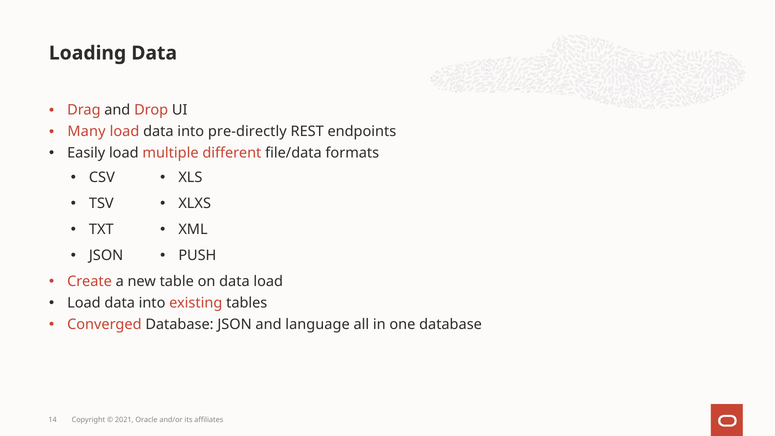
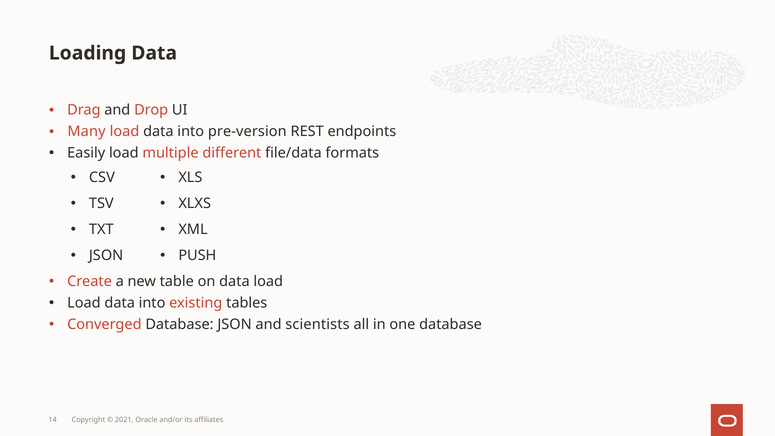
pre-directly: pre-directly -> pre-version
language: language -> scientists
